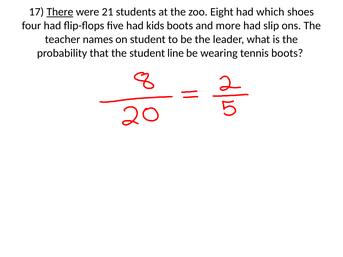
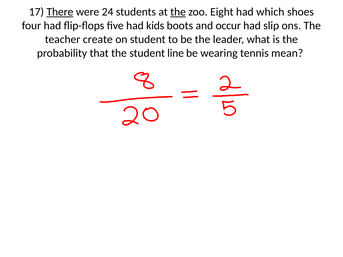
21: 21 -> 24
the at (178, 12) underline: none -> present
more: more -> occur
names: names -> create
tennis boots: boots -> mean
